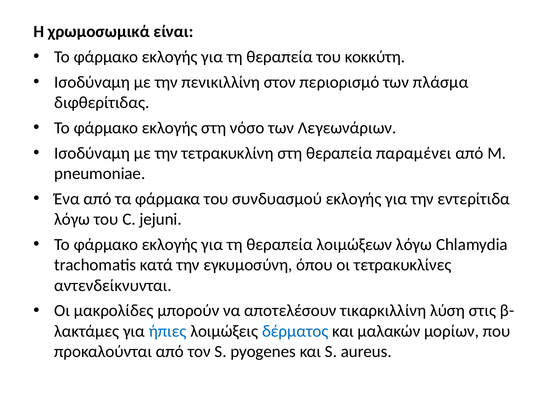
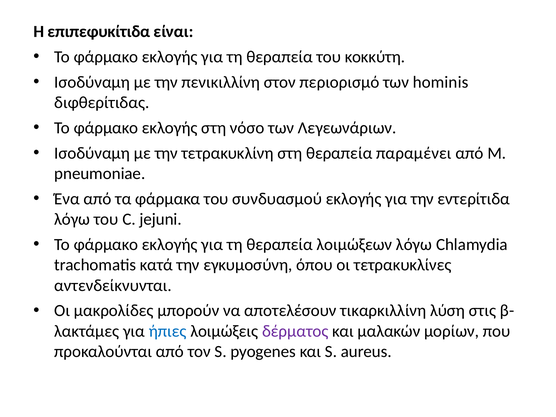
χρωμοσωμικά: χρωμοσωμικά -> επιπεφυκίτιδα
πλάσμα: πλάσμα -> hominis
δέρματος colour: blue -> purple
